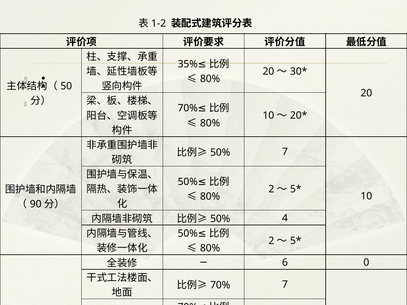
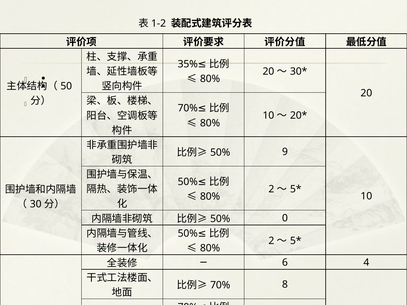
7 at (285, 152): 7 -> 9
90 at (36, 204): 90 -> 30
4 at (285, 218): 4 -> 0
6 0: 0 -> 4
7 at (285, 285): 7 -> 8
